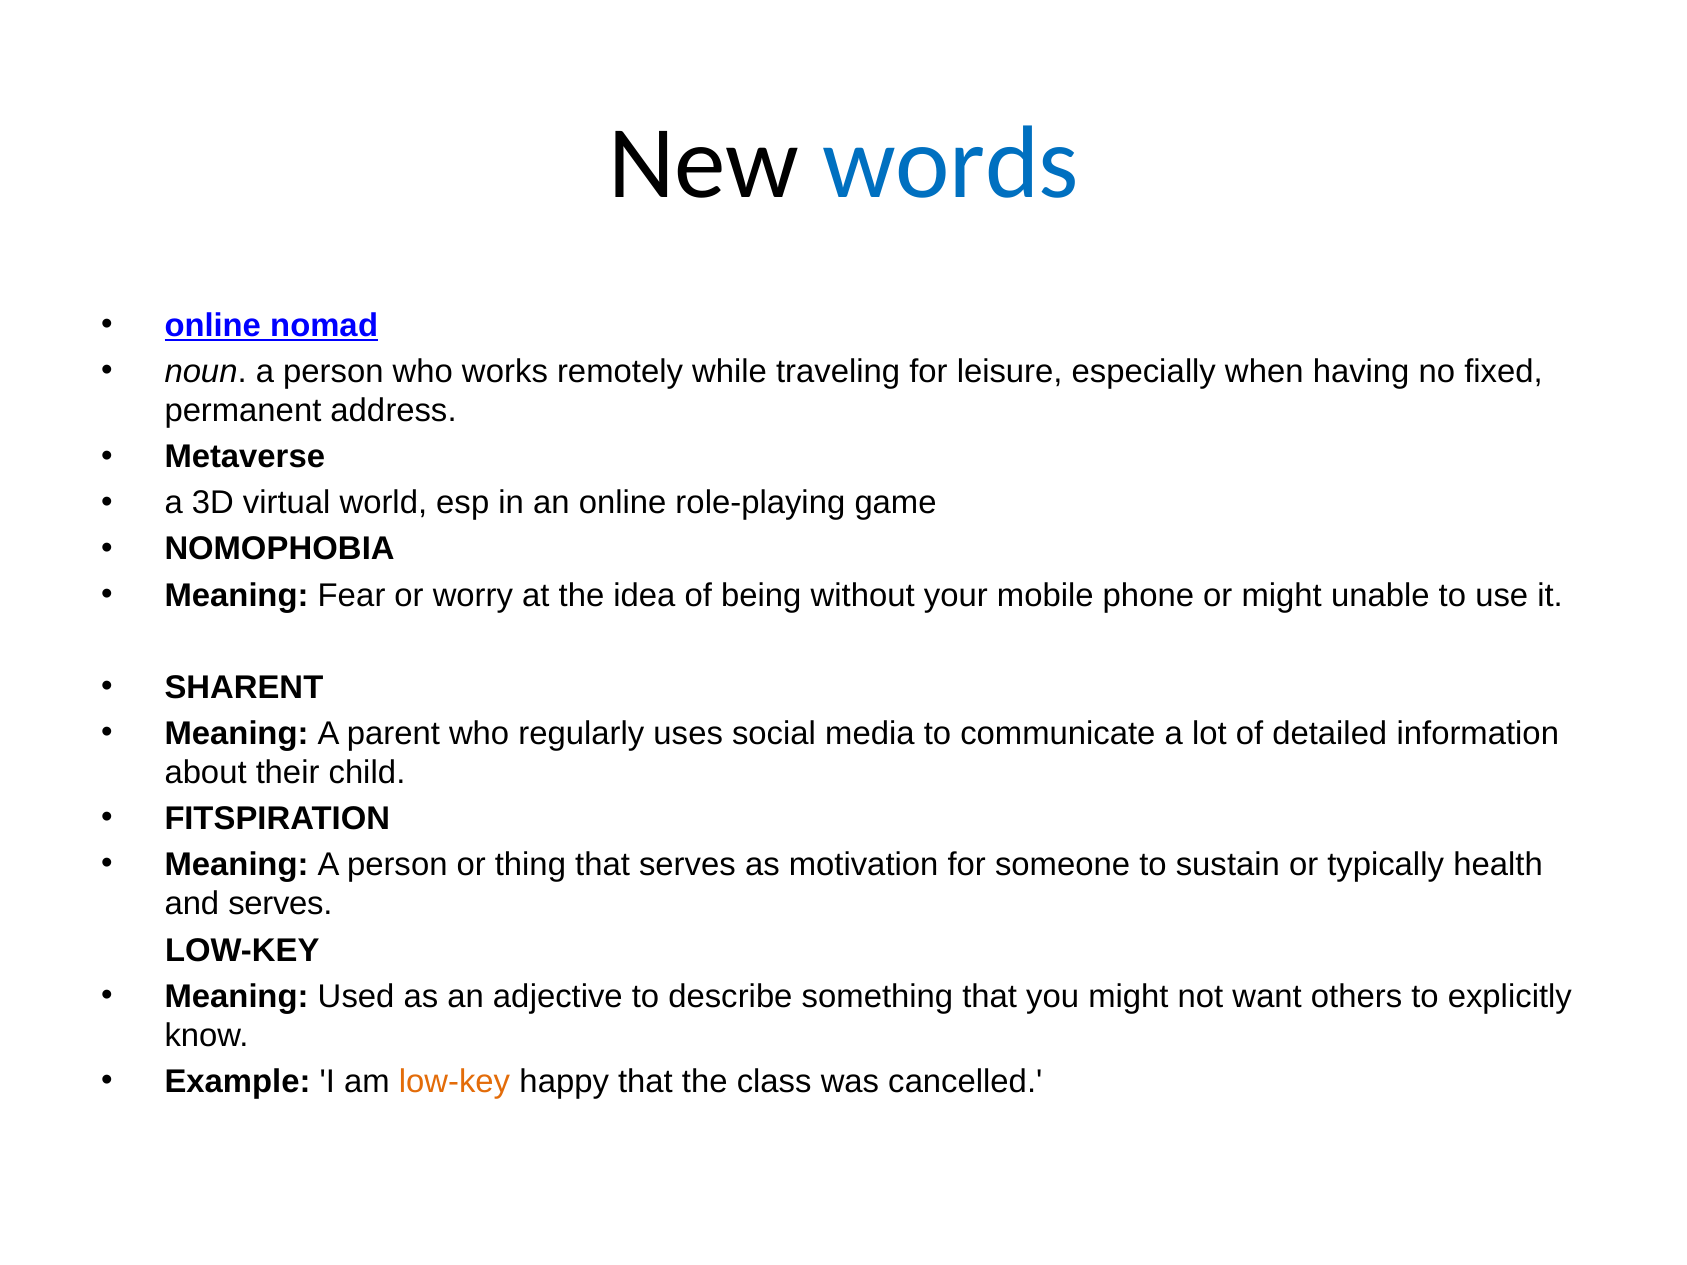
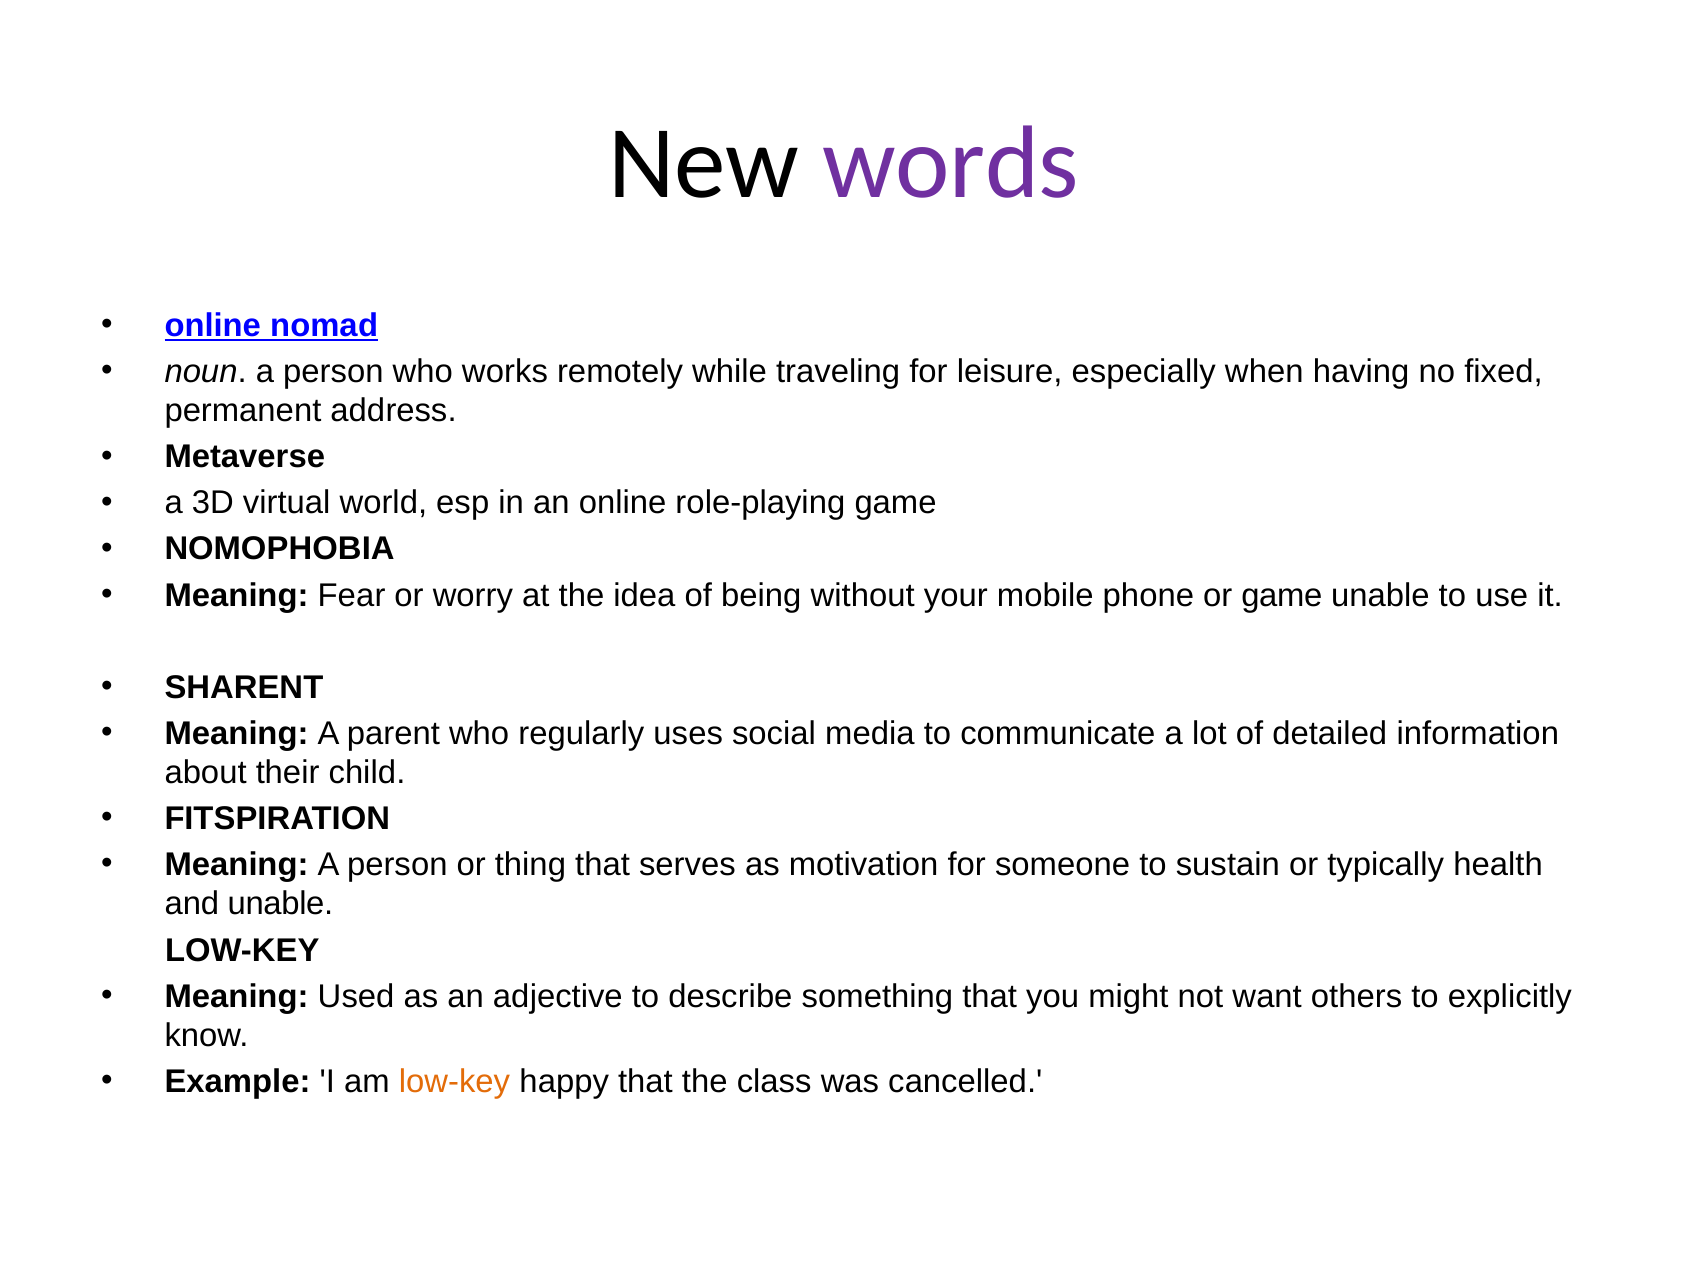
words colour: blue -> purple
or might: might -> game
and serves: serves -> unable
